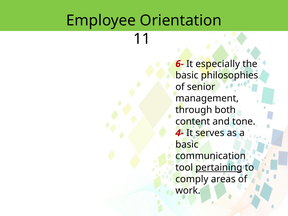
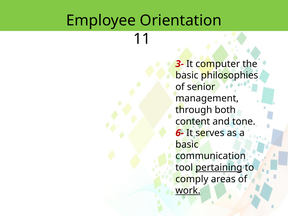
6-: 6- -> 3-
especially: especially -> computer
4-: 4- -> 6-
work underline: none -> present
